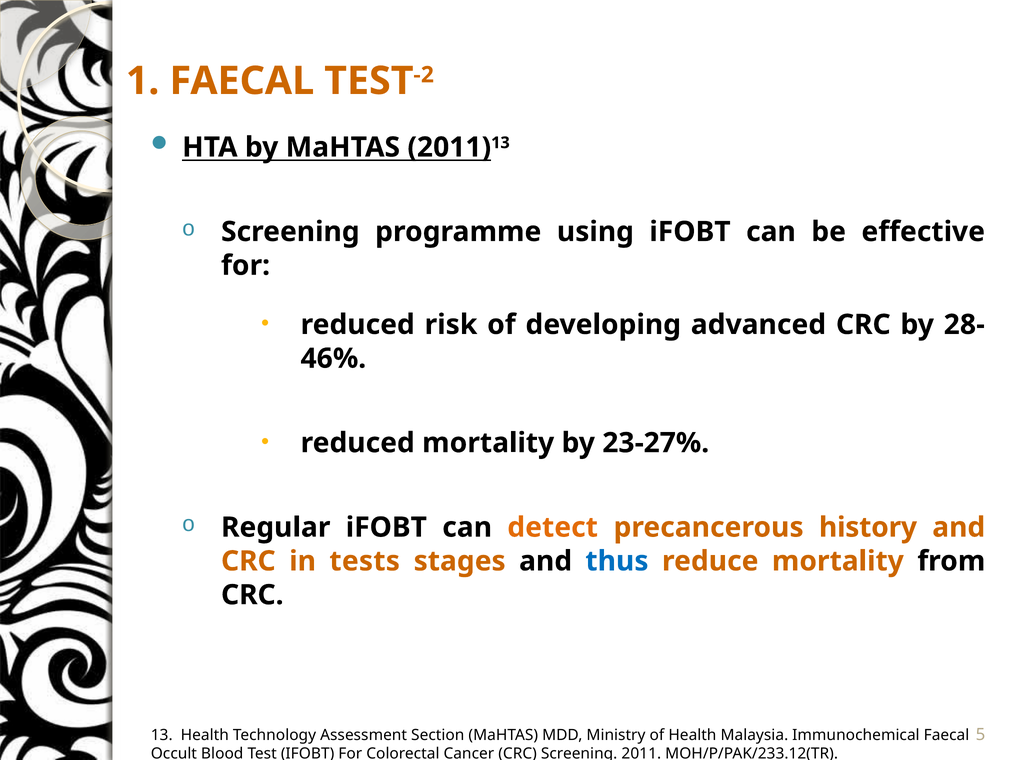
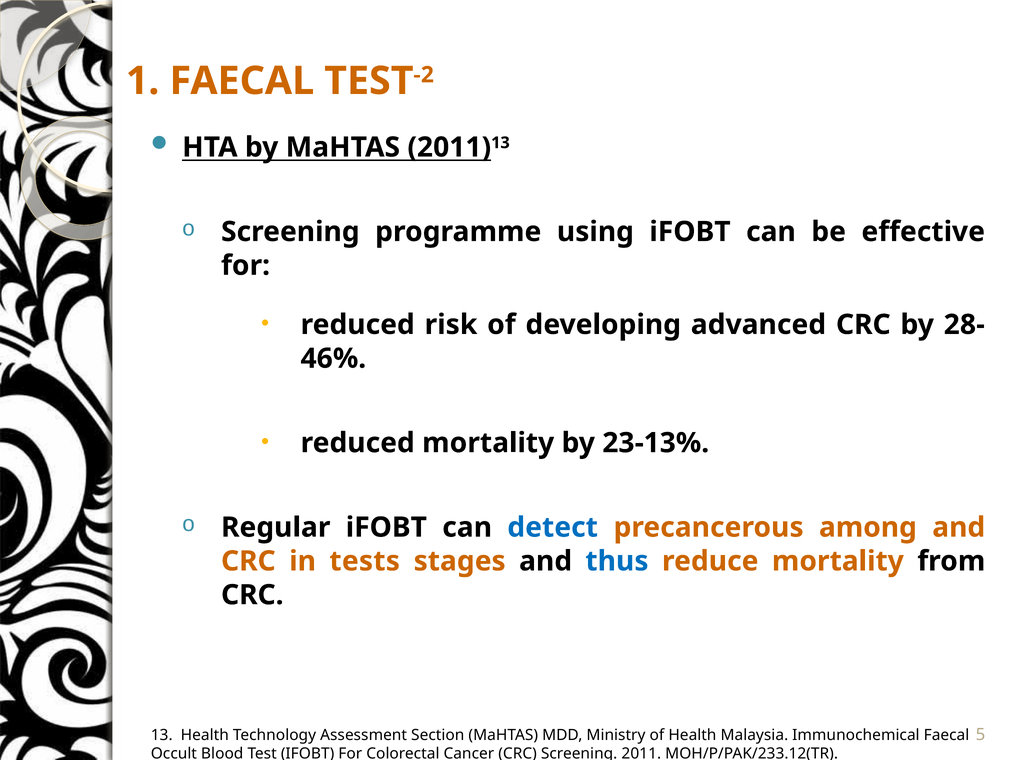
23-27%: 23-27% -> 23-13%
detect colour: orange -> blue
history: history -> among
